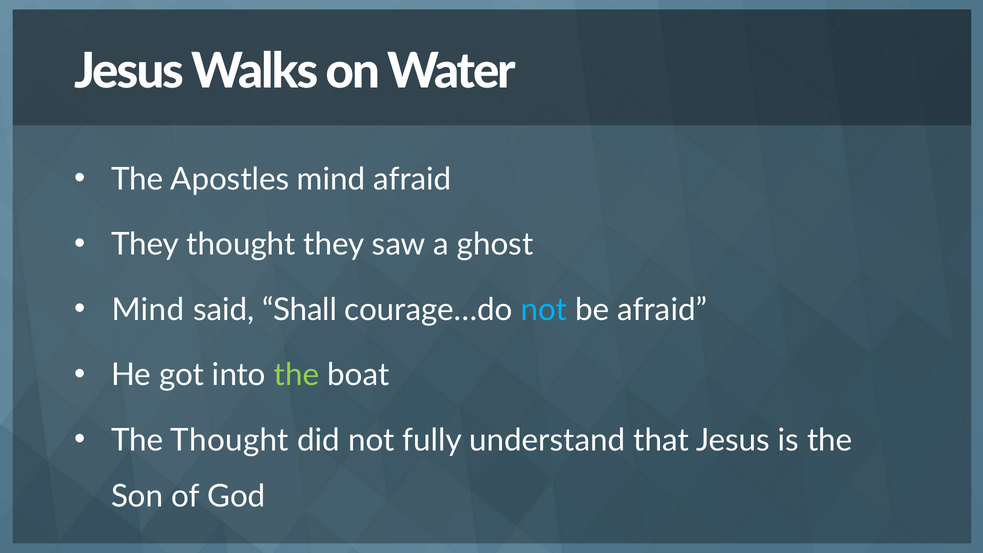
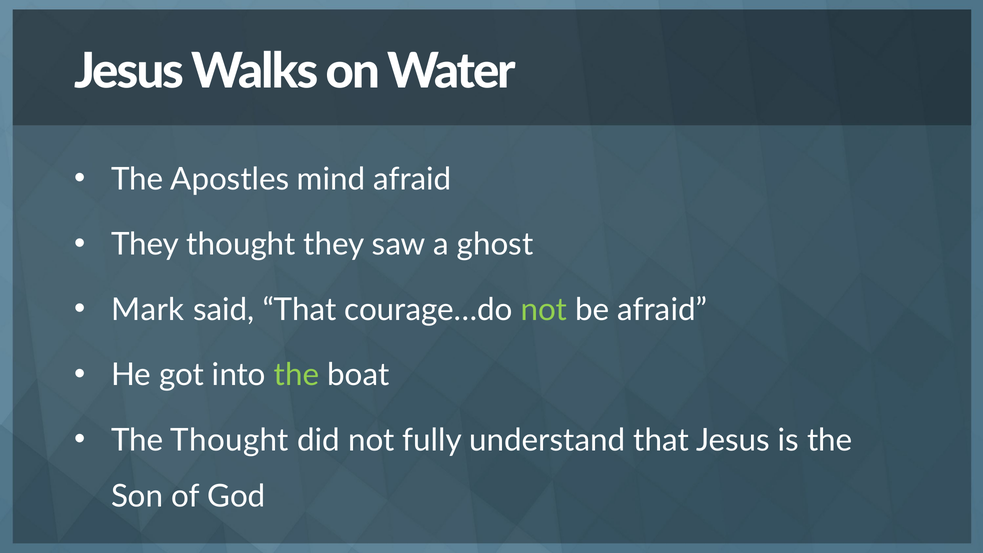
Mind at (148, 310): Mind -> Mark
said Shall: Shall -> That
not at (544, 310) colour: light blue -> light green
